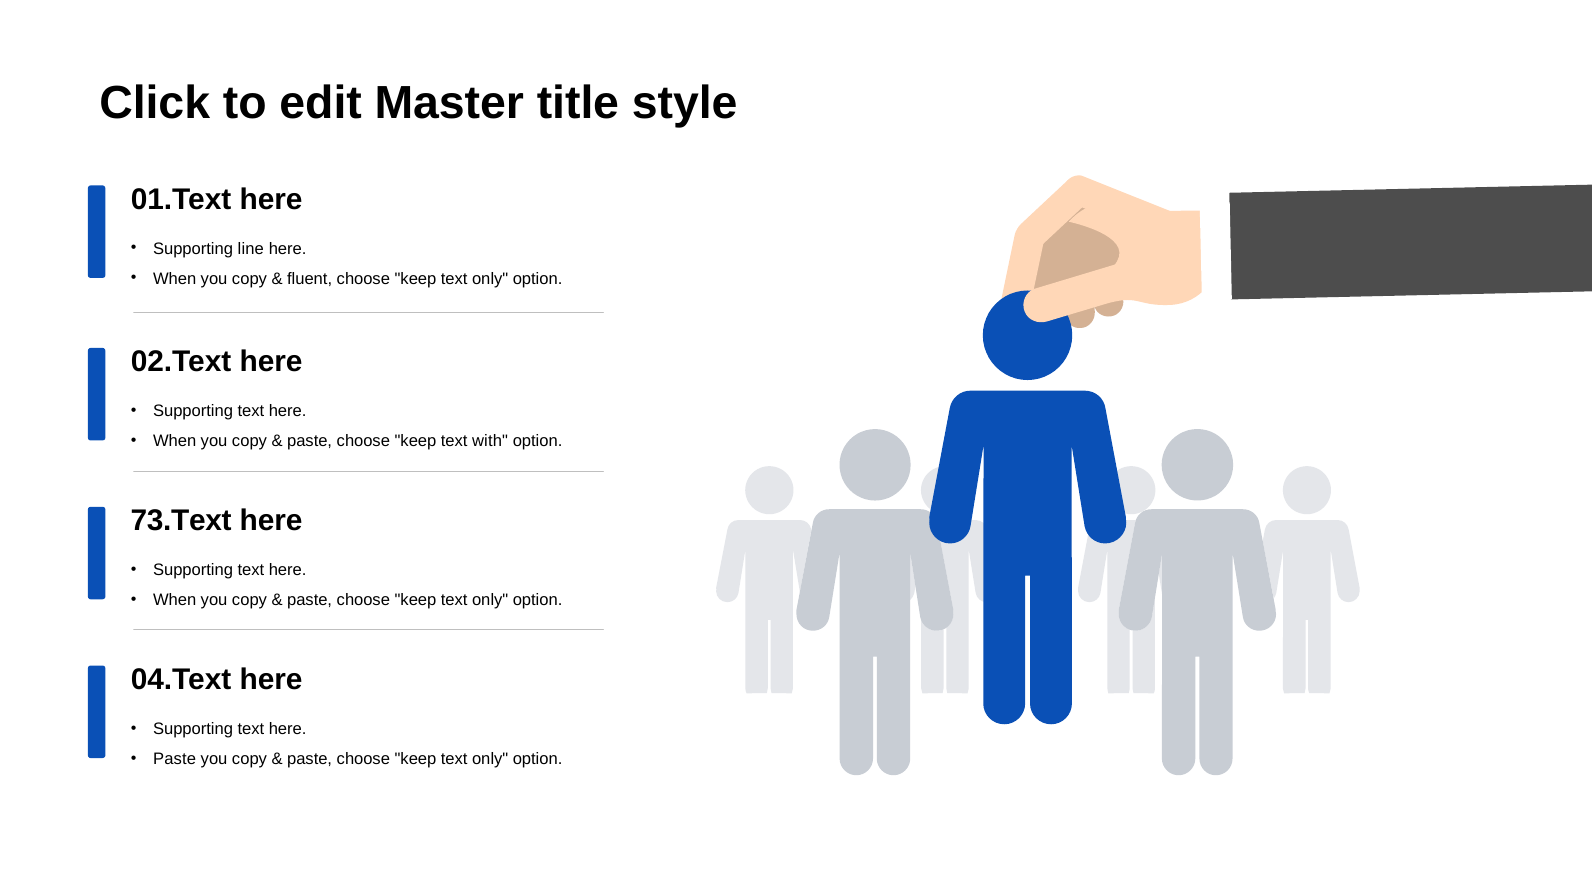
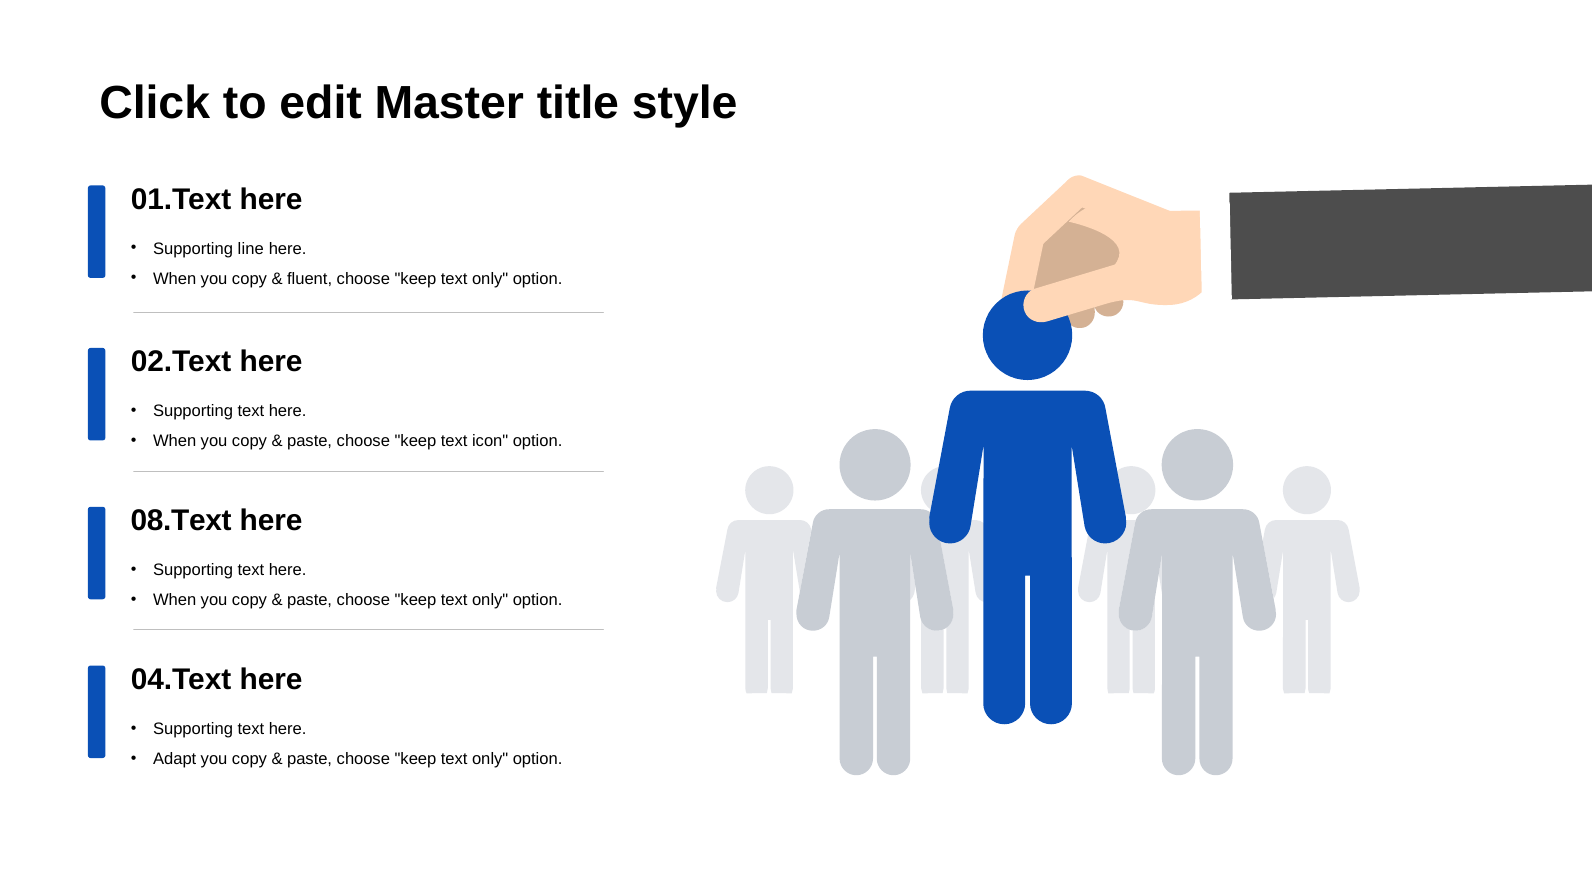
with: with -> icon
73.Text: 73.Text -> 08.Text
Paste at (175, 759): Paste -> Adapt
